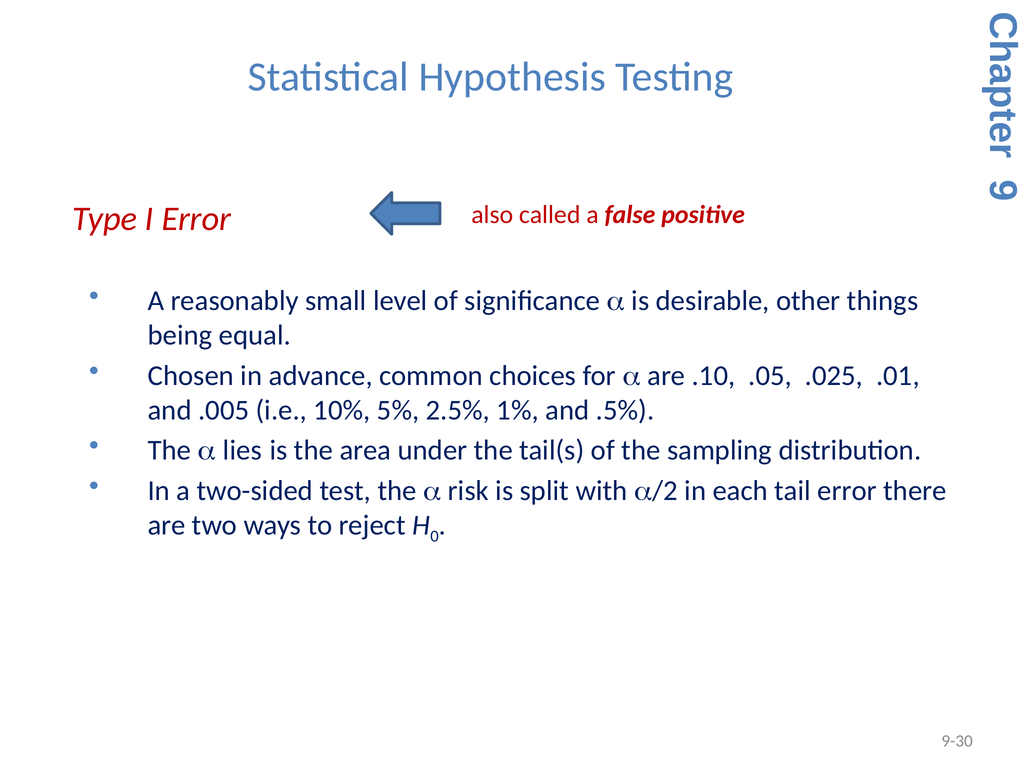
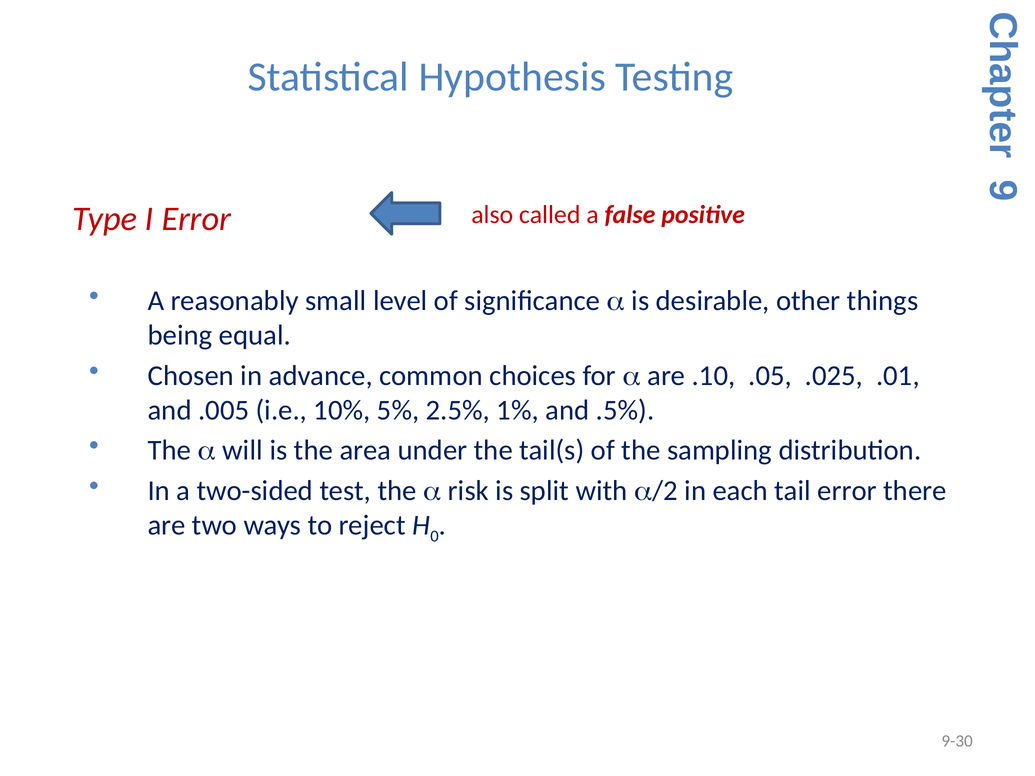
lies: lies -> will
